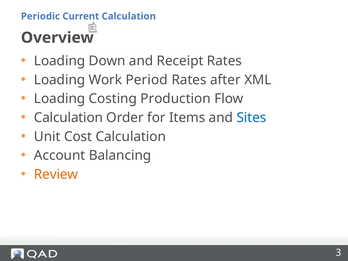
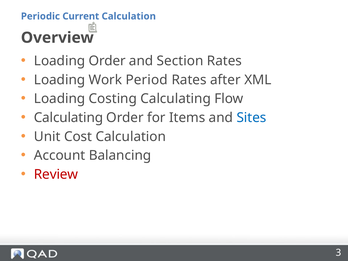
Loading Down: Down -> Order
Receipt: Receipt -> Section
Costing Production: Production -> Calculating
Calculation at (68, 118): Calculation -> Calculating
Review colour: orange -> red
